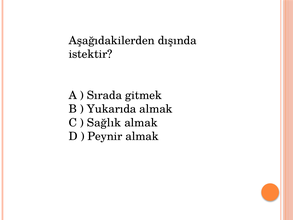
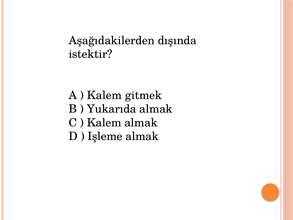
Sırada at (104, 95): Sırada -> Kalem
Sağlık at (104, 123): Sağlık -> Kalem
Peynir: Peynir -> Işleme
